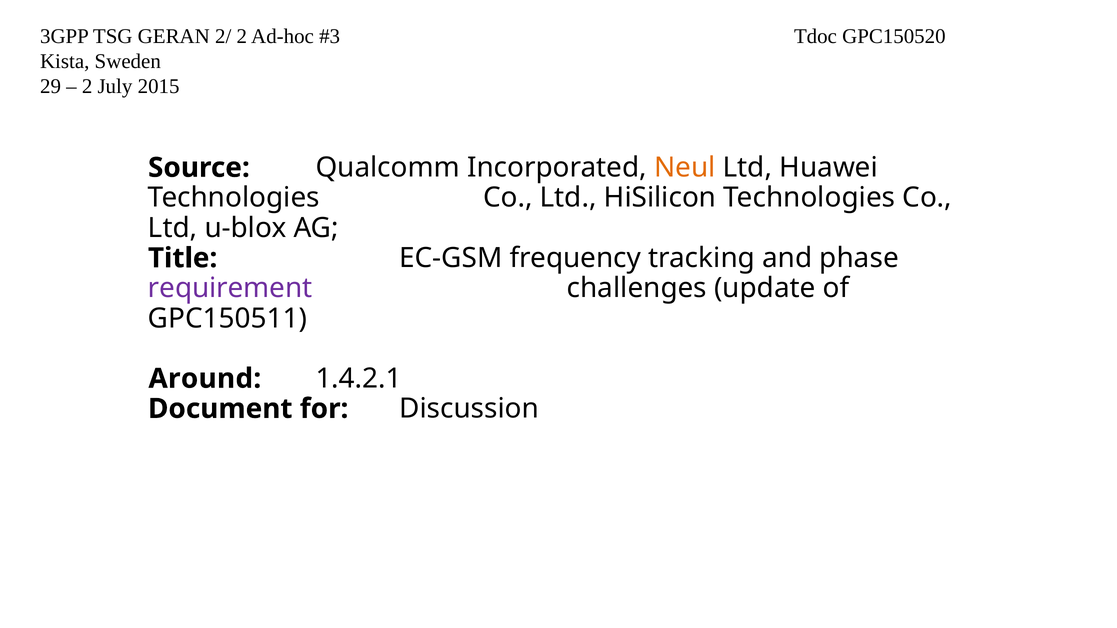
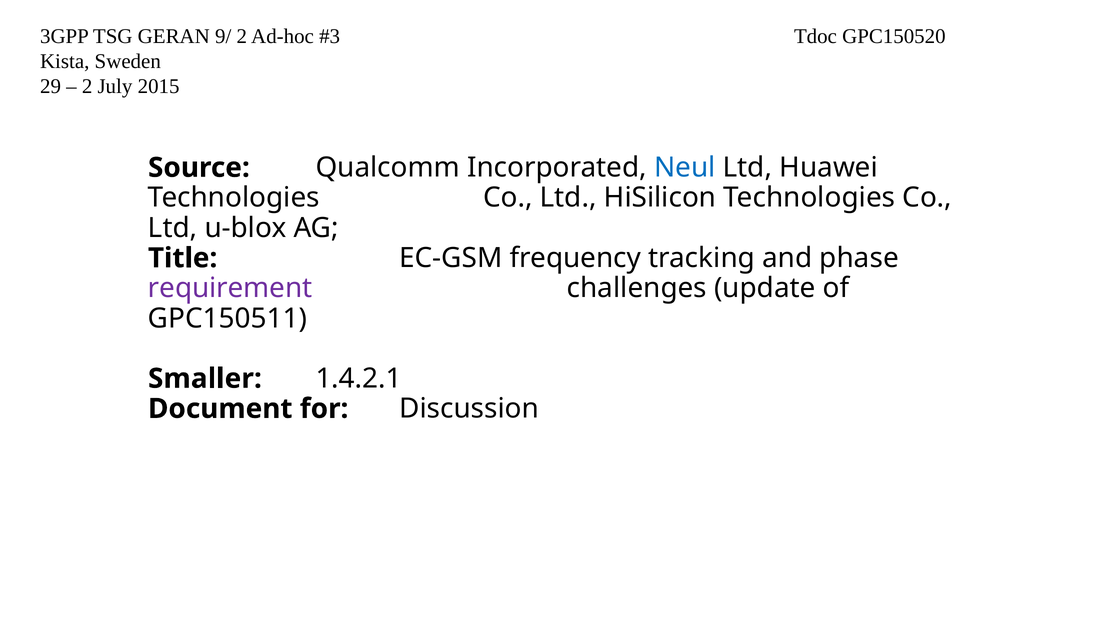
2/: 2/ -> 9/
Neul colour: orange -> blue
Around: Around -> Smaller
